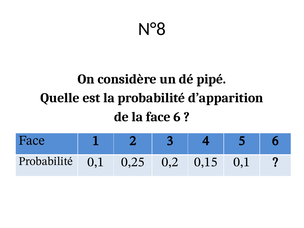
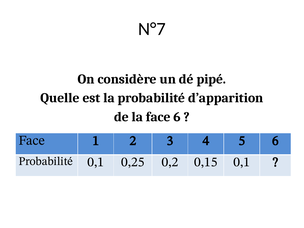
N°8: N°8 -> N°7
